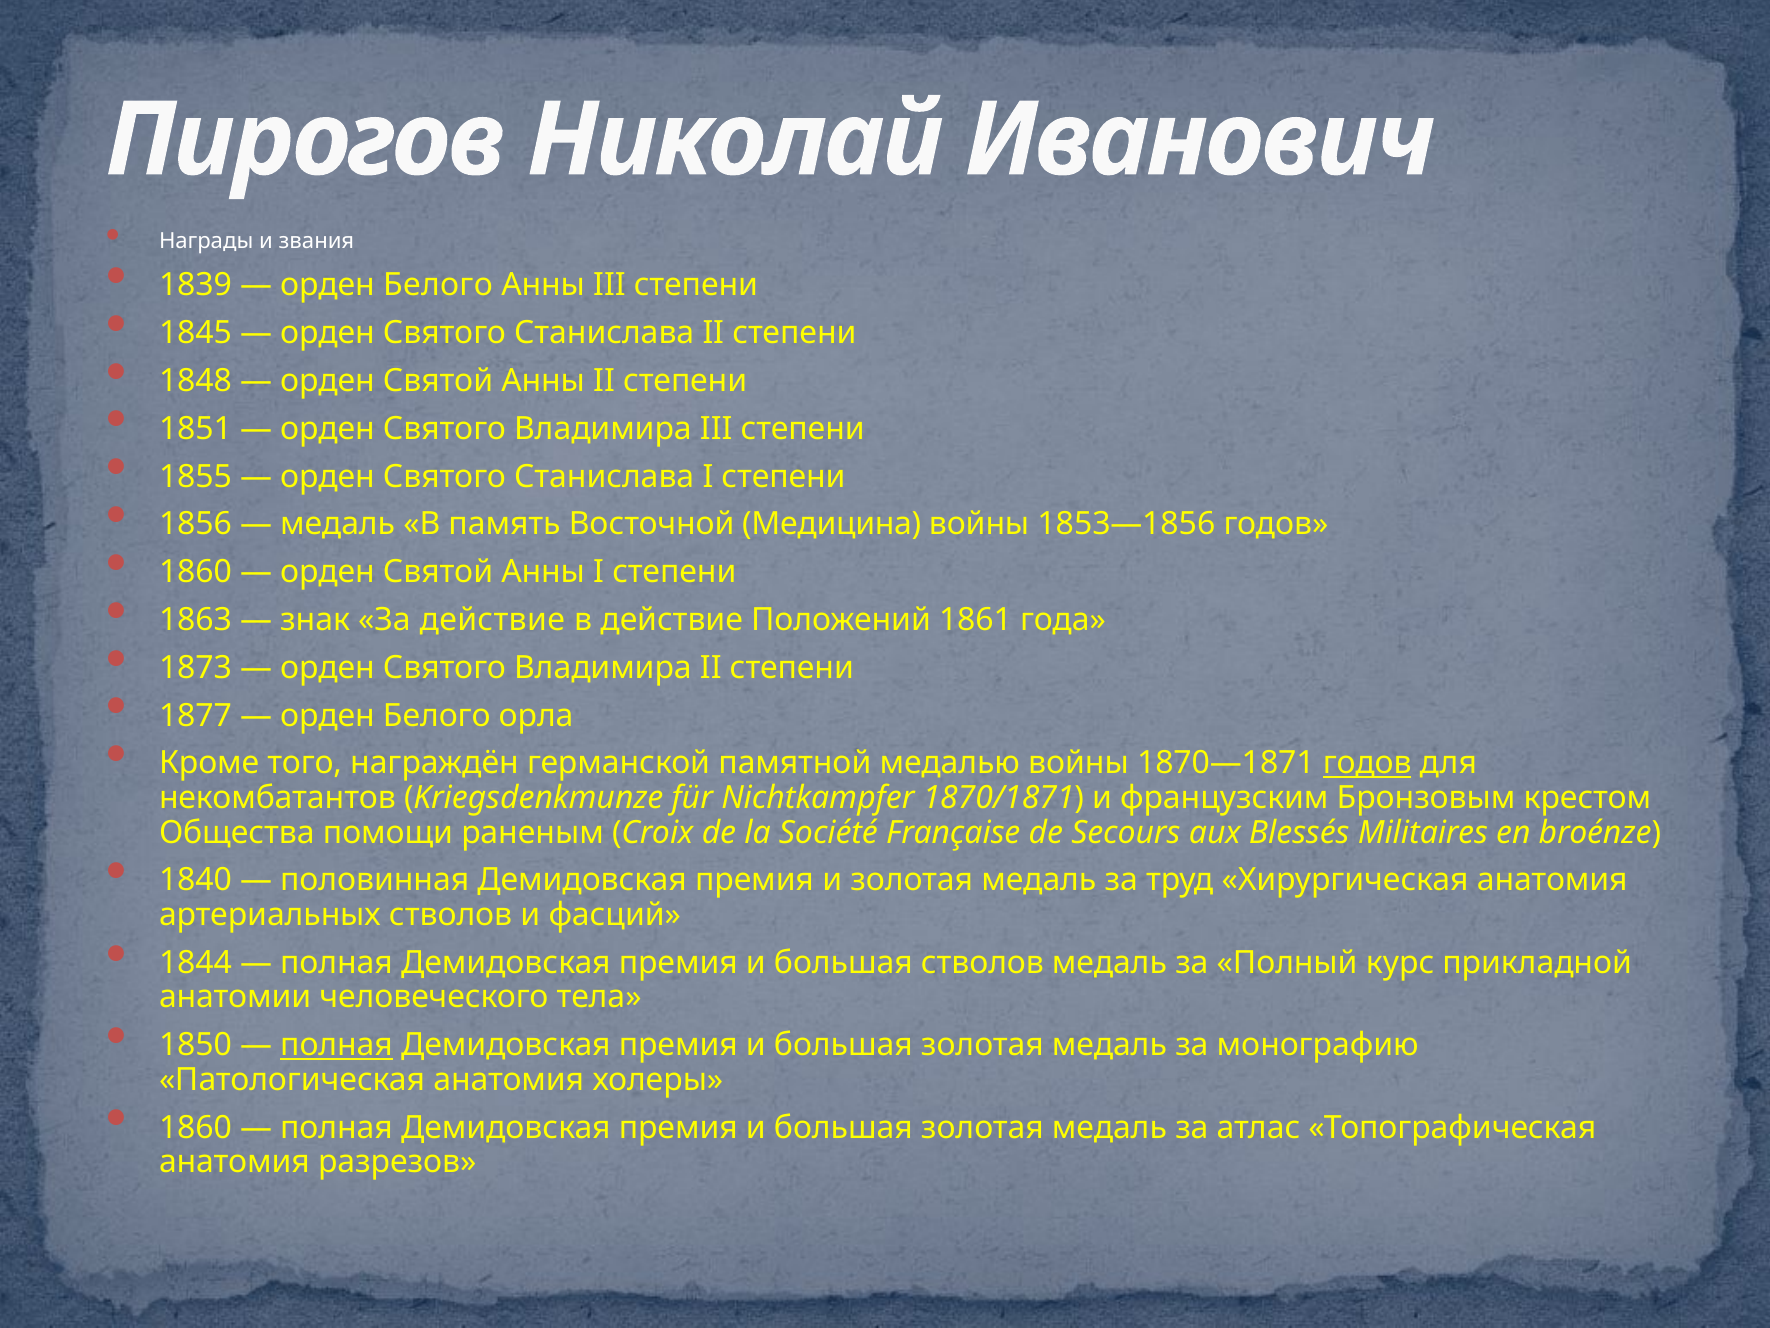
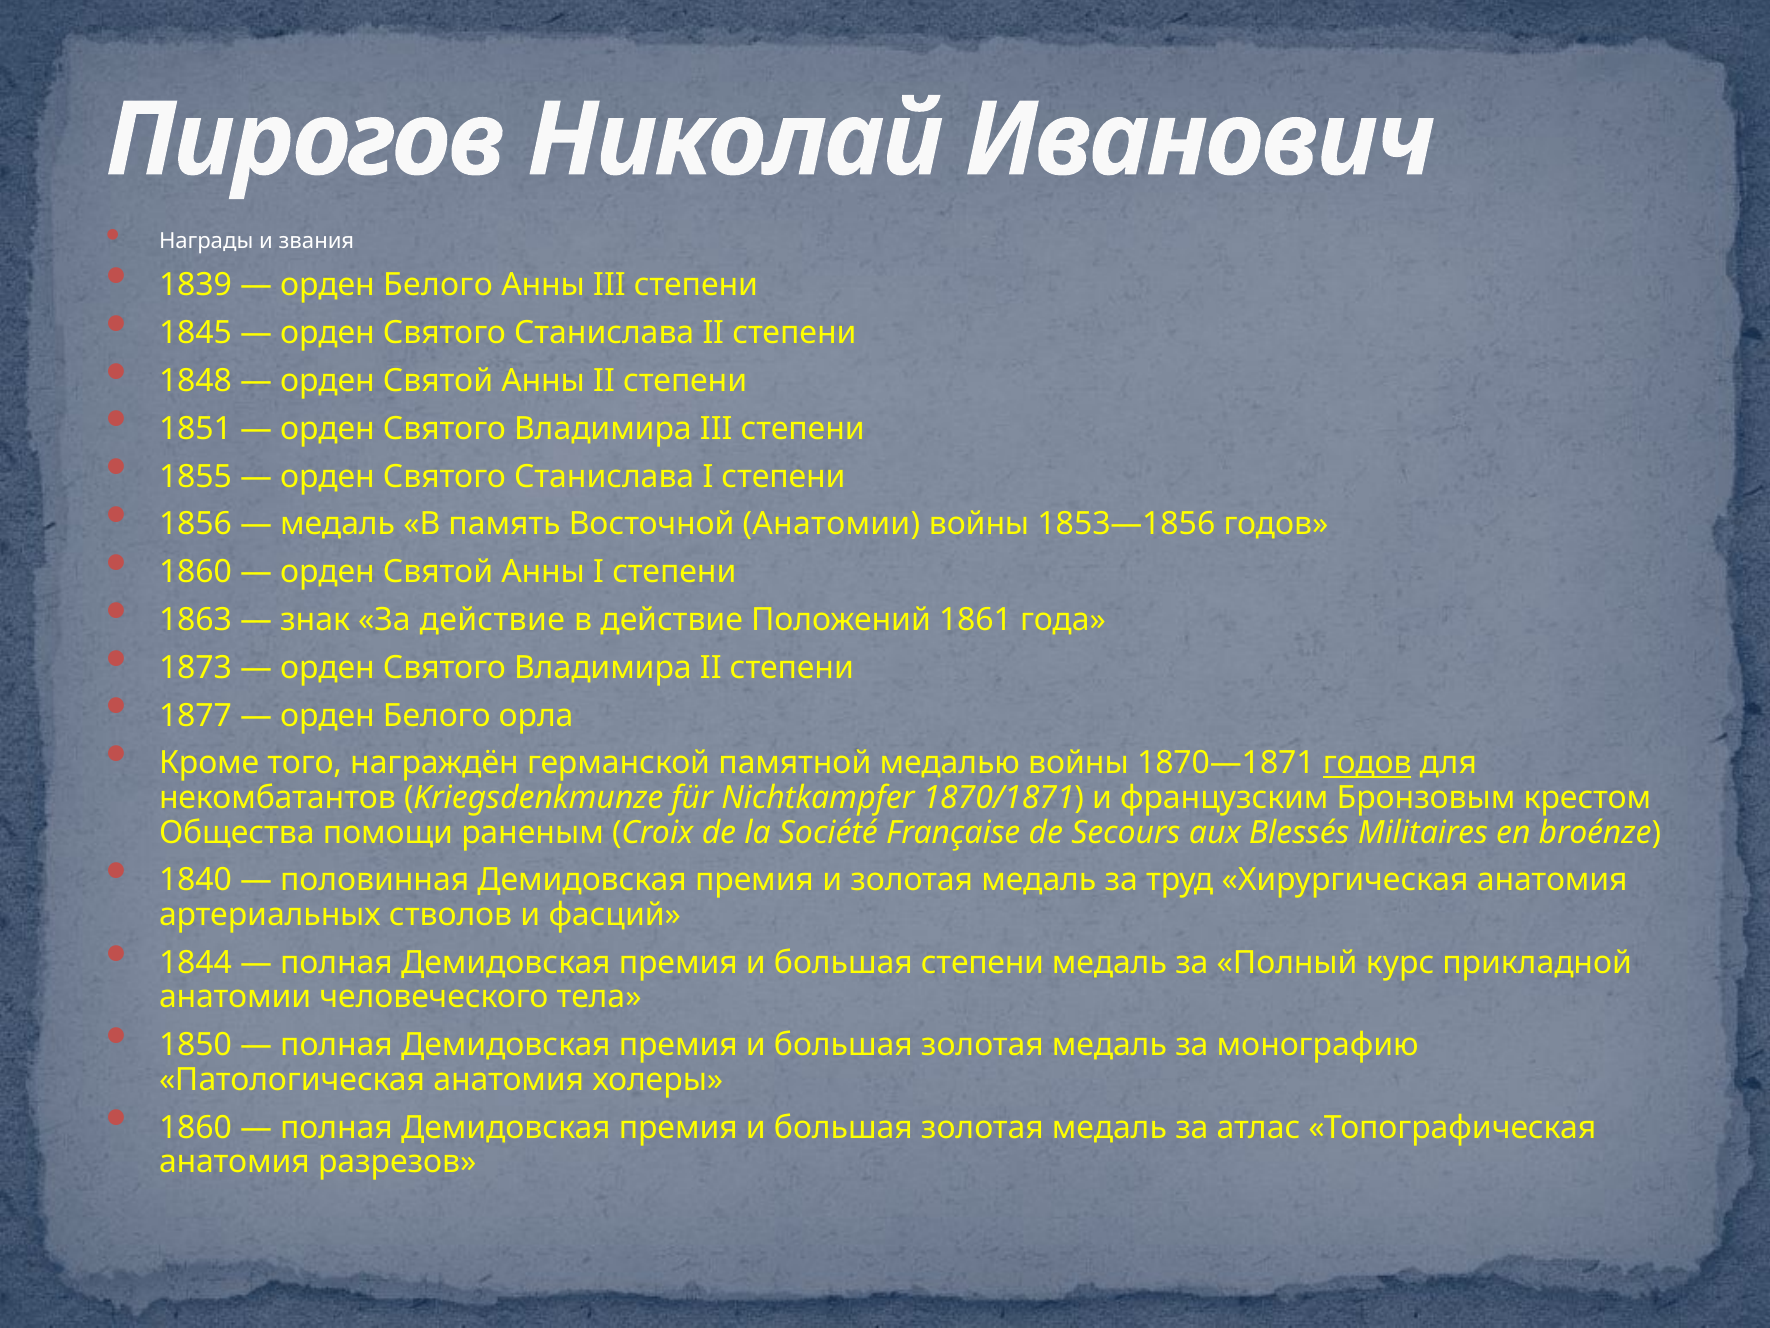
Восточной Медицина: Медицина -> Анатомии
большая стволов: стволов -> степени
полная at (337, 1045) underline: present -> none
